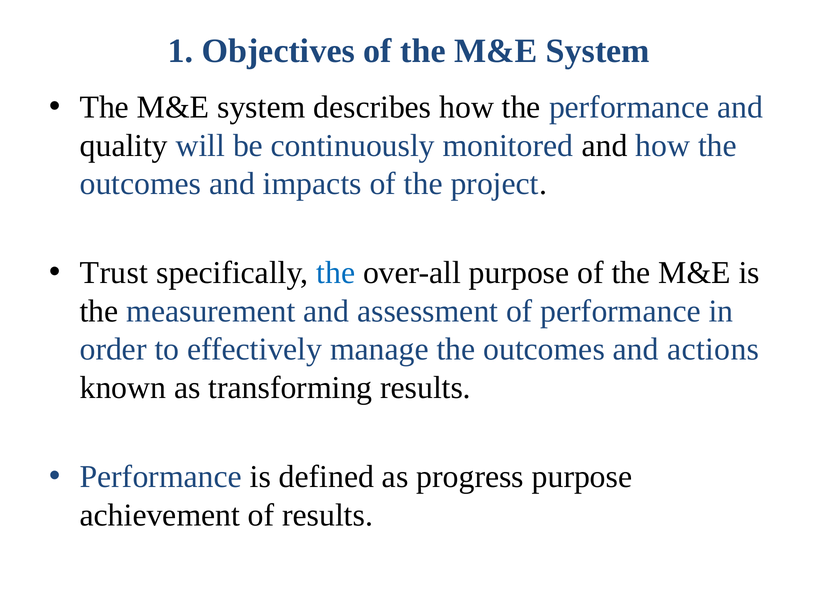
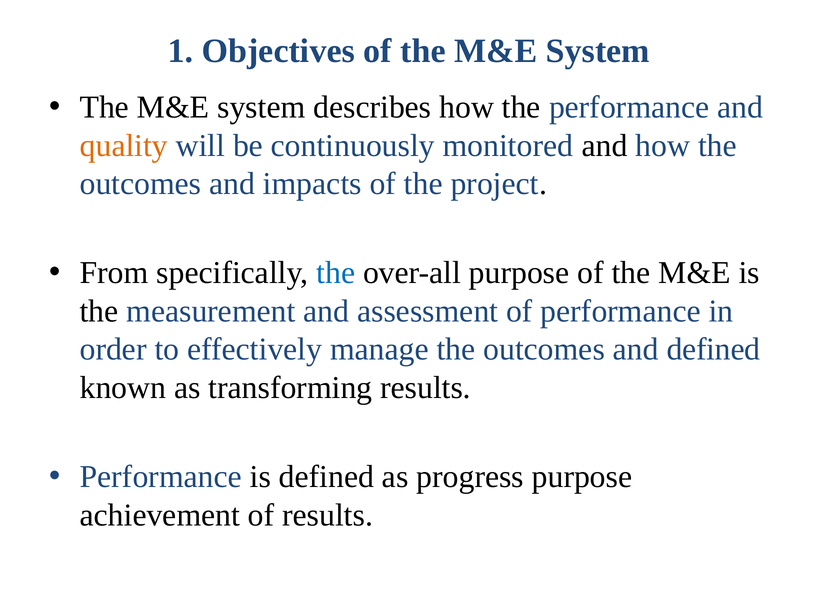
quality colour: black -> orange
Trust: Trust -> From
and actions: actions -> defined
